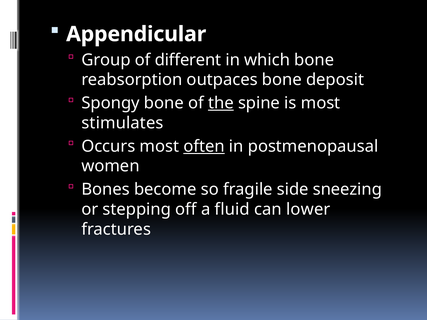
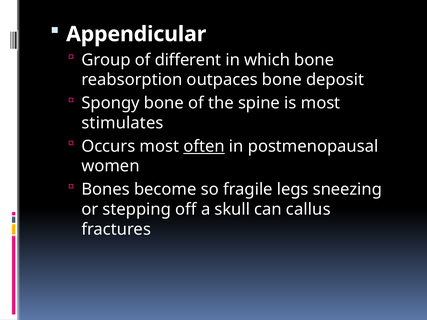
the underline: present -> none
side: side -> legs
fluid: fluid -> skull
lower: lower -> callus
